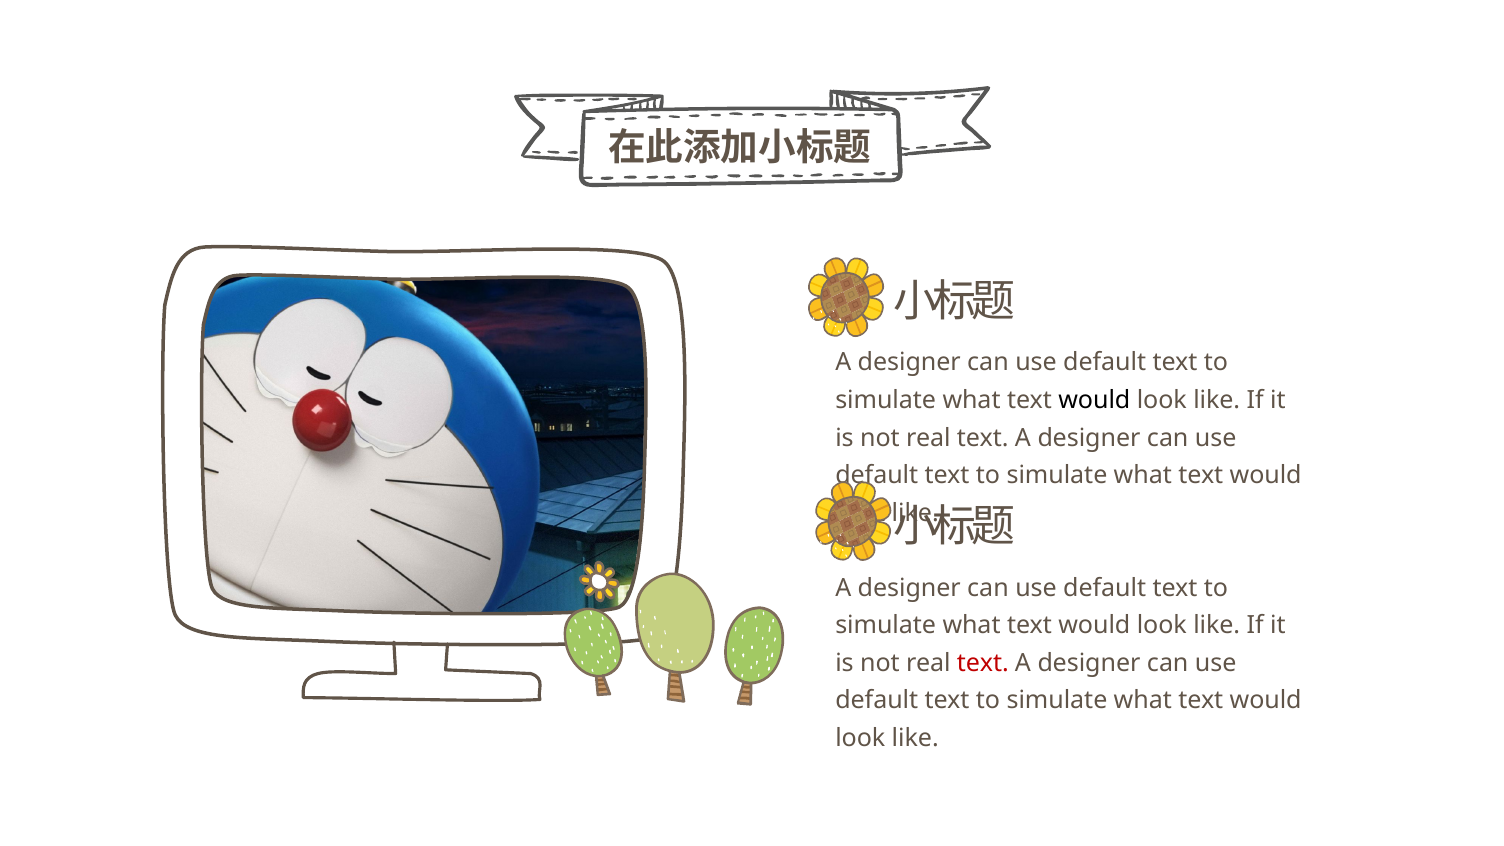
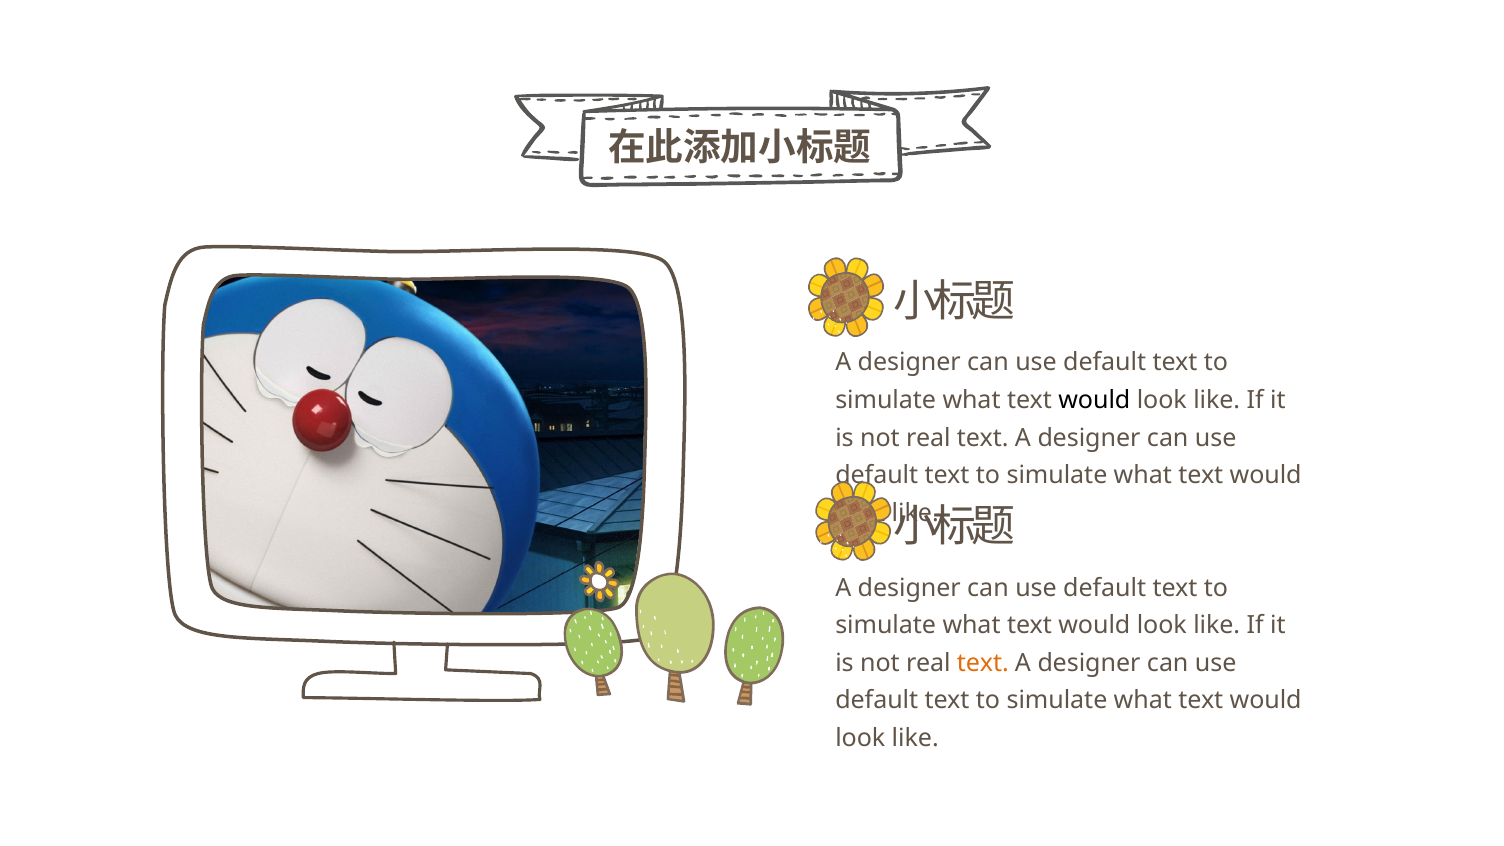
text at (983, 663) colour: red -> orange
